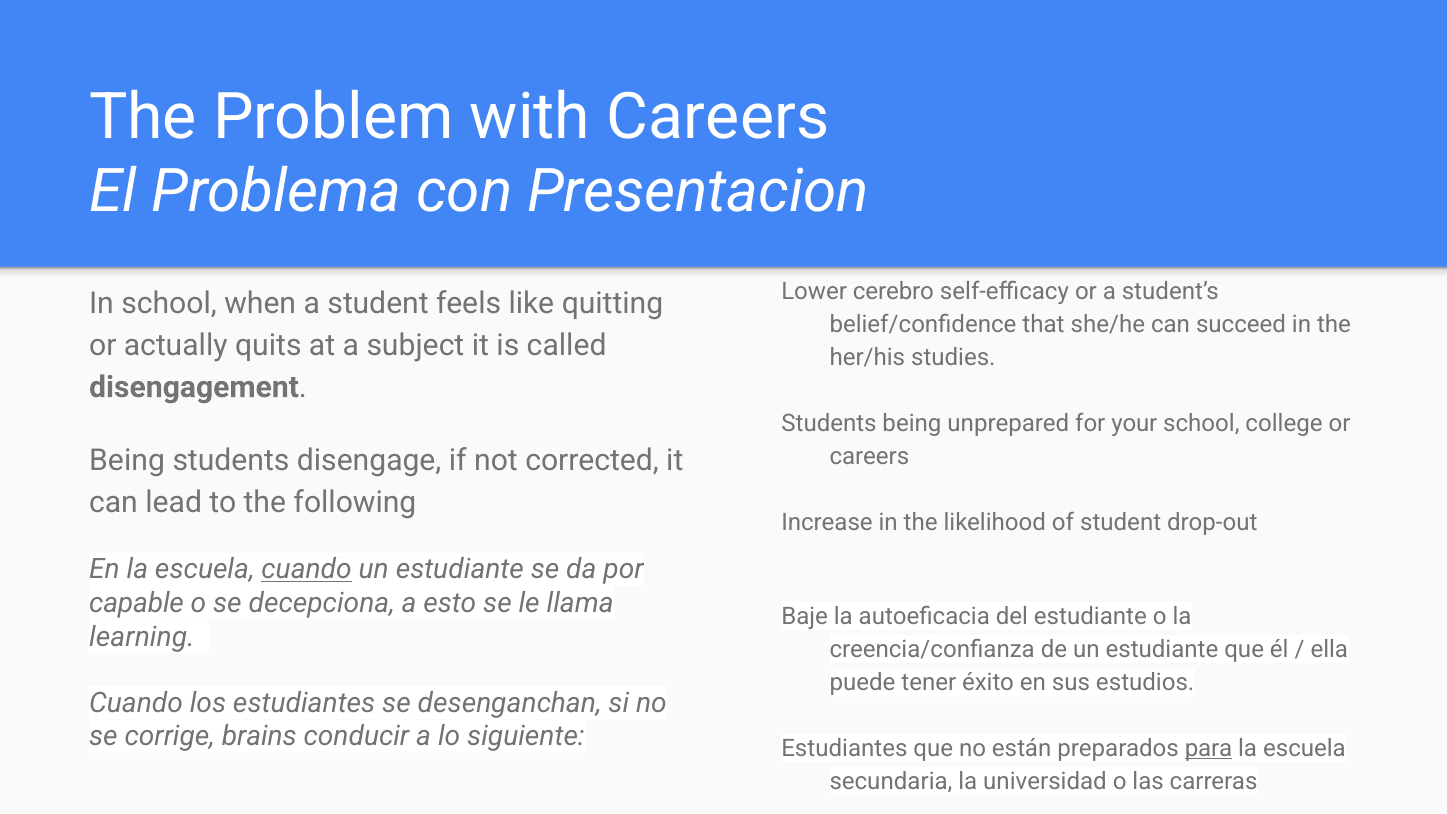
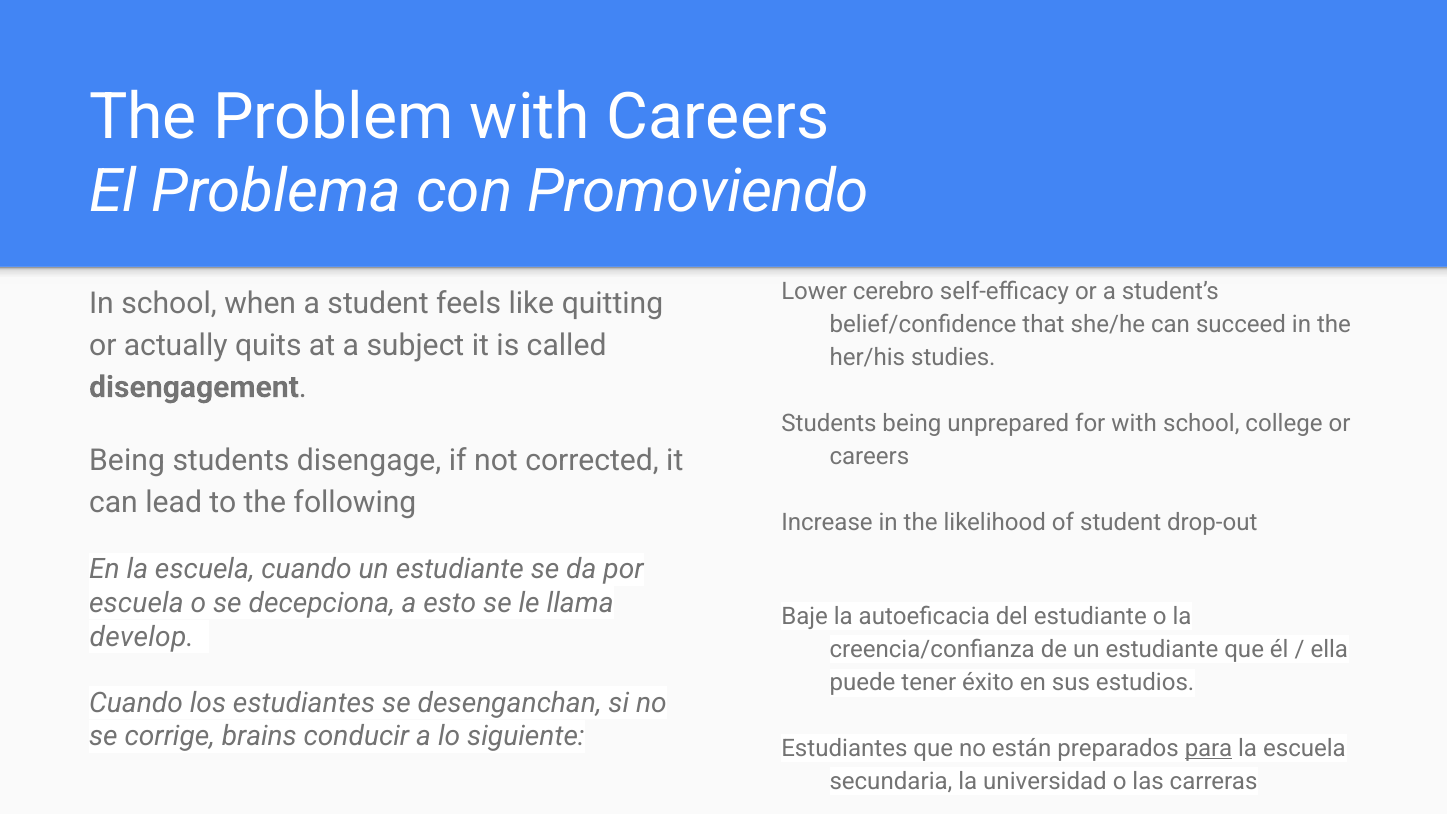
Presentacion: Presentacion -> Promoviendo
for your: your -> with
cuando at (307, 569) underline: present -> none
capable at (137, 603): capable -> escuela
learning: learning -> develop
